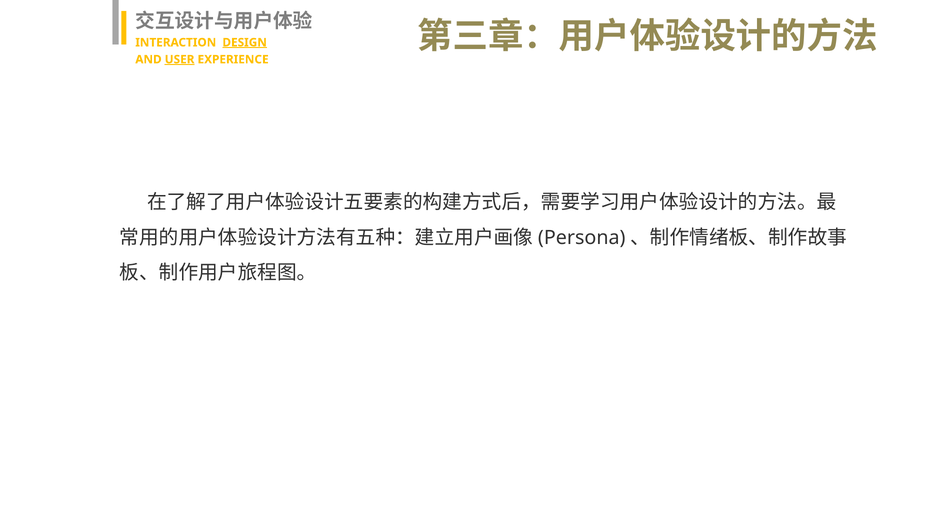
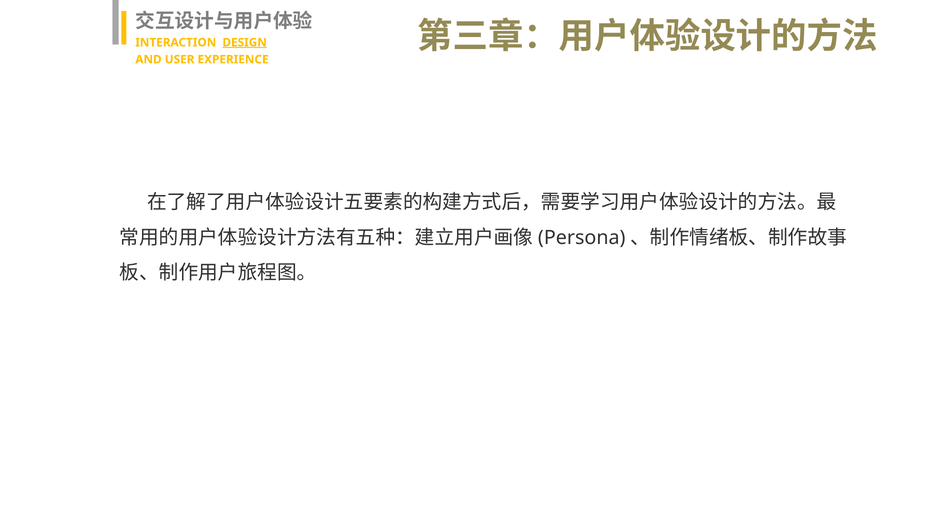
USER underline: present -> none
